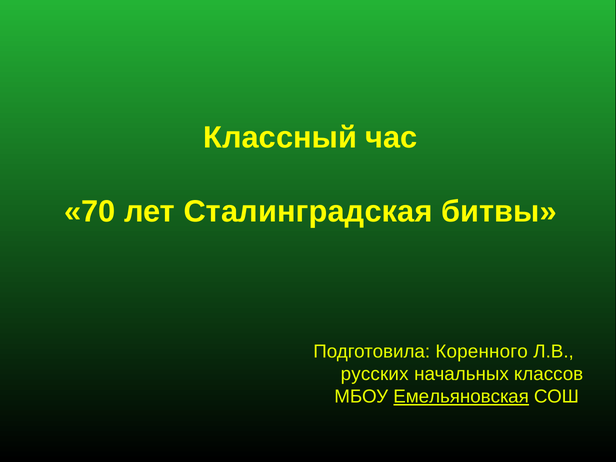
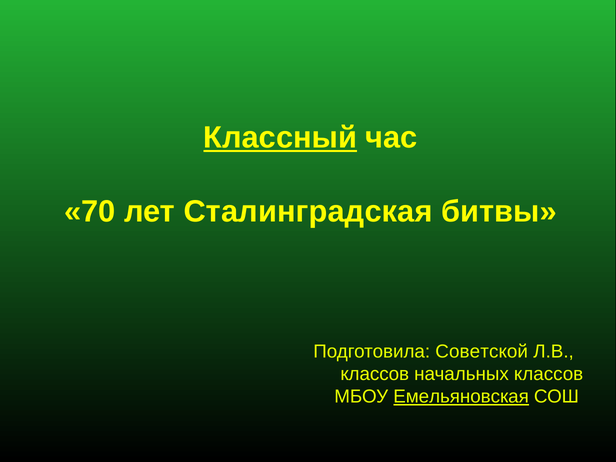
Классный underline: none -> present
Коренного: Коренного -> Советской
русских at (375, 374): русских -> классов
